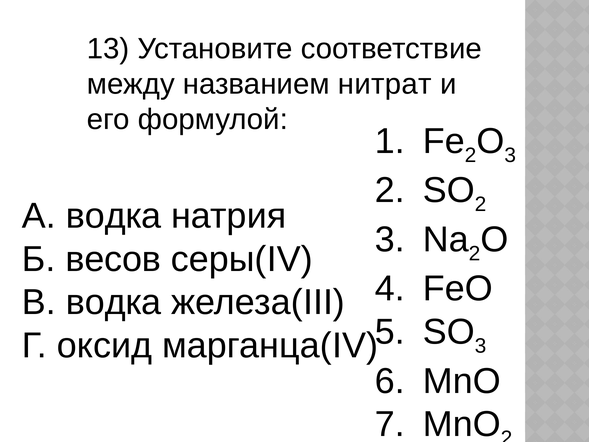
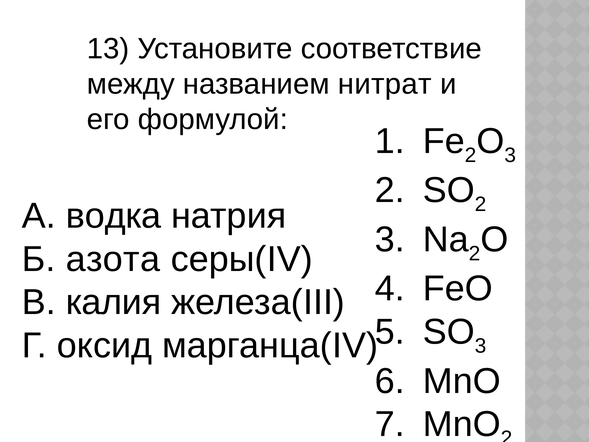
весов: весов -> азота
В водка: водка -> калия
